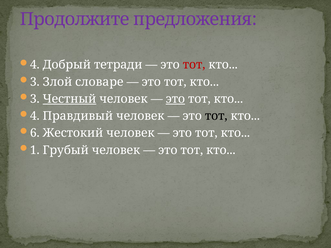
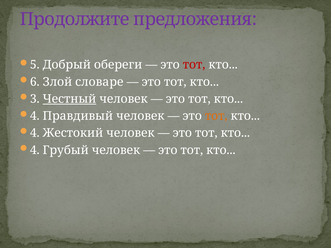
4 at (35, 65): 4 -> 5
тетради: тетради -> обереги
3 at (35, 82): 3 -> 6
это at (175, 99) underline: present -> none
тот at (216, 116) colour: black -> orange
6 at (35, 133): 6 -> 4
1 at (35, 150): 1 -> 4
